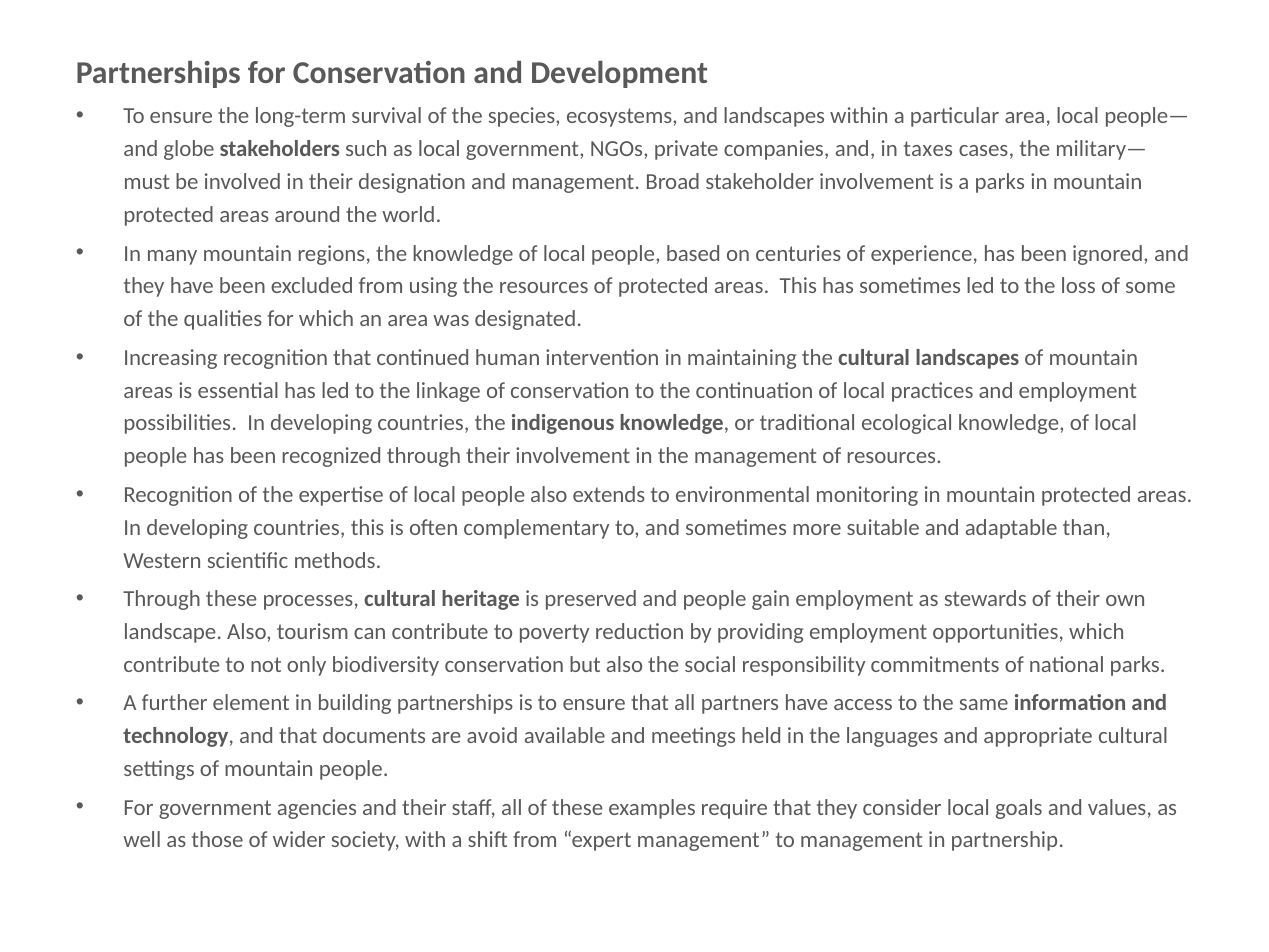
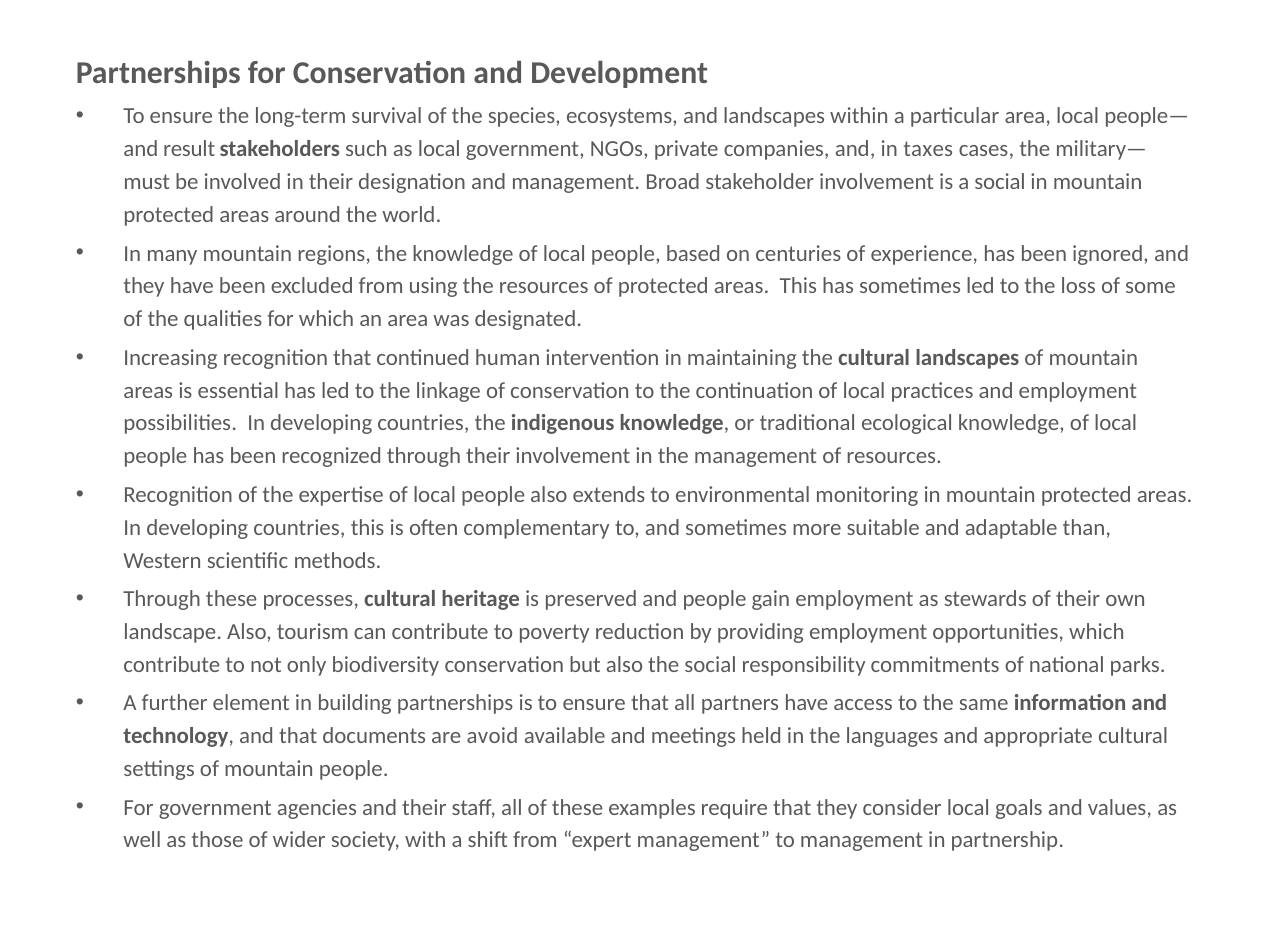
globe: globe -> result
a parks: parks -> social
